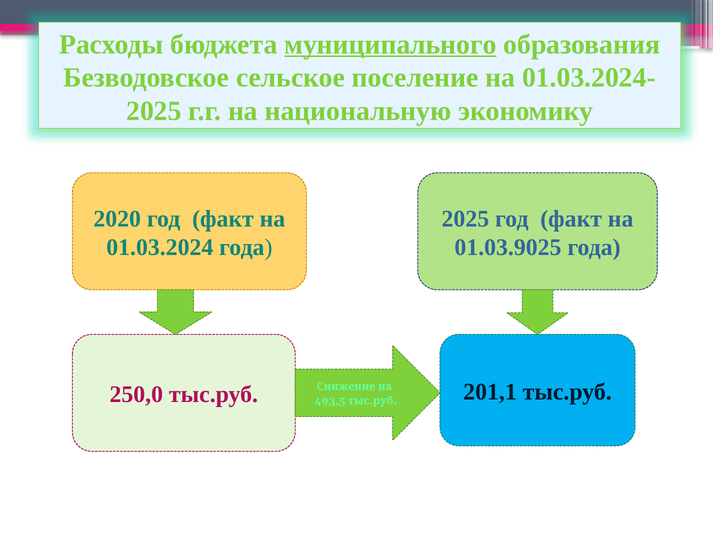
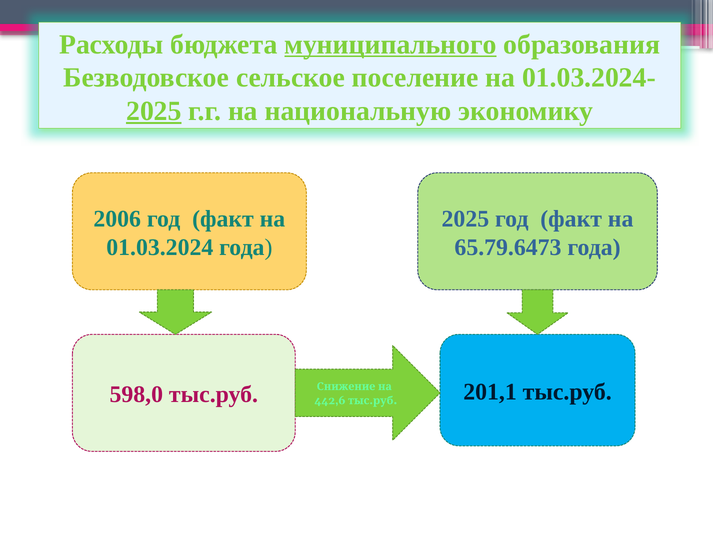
2025 at (154, 111) underline: none -> present
2020: 2020 -> 2006
01.03.9025: 01.03.9025 -> 65.79.6473
250,0: 250,0 -> 598,0
493,5: 493,5 -> 442,6
